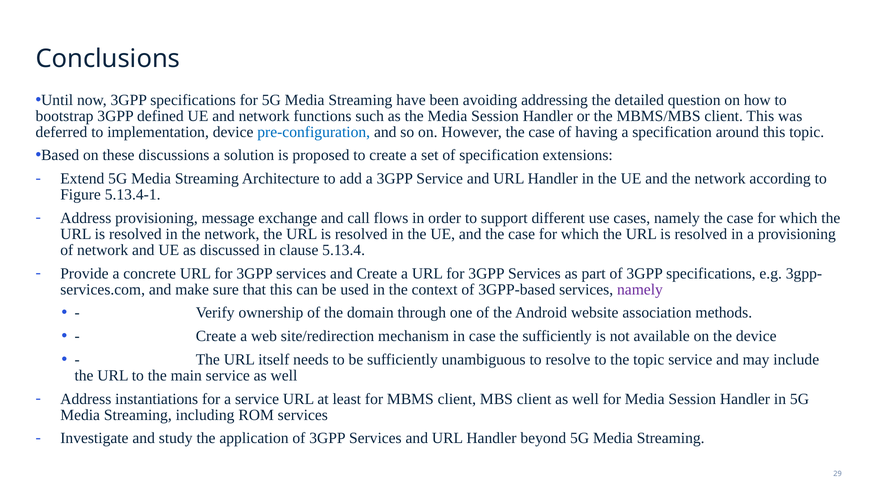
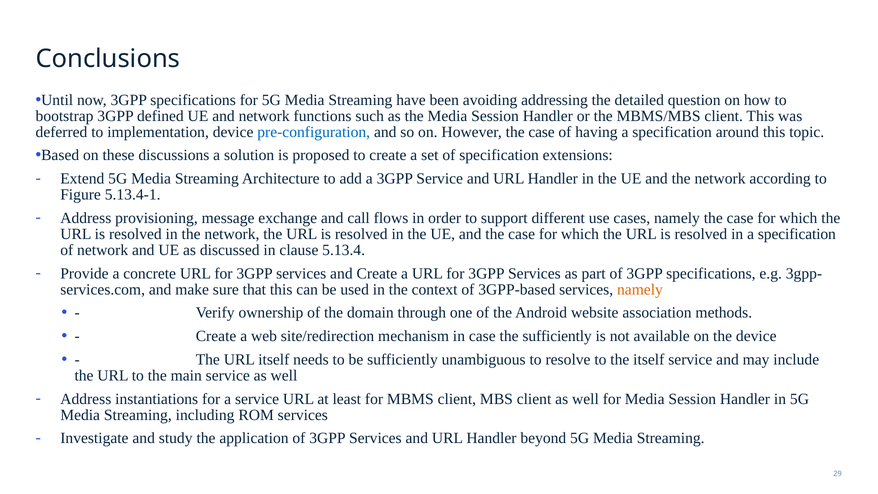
in a provisioning: provisioning -> specification
namely at (640, 289) colour: purple -> orange
the topic: topic -> itself
